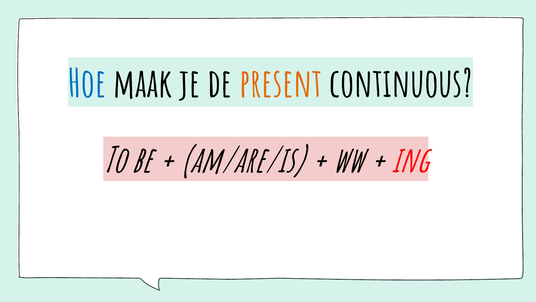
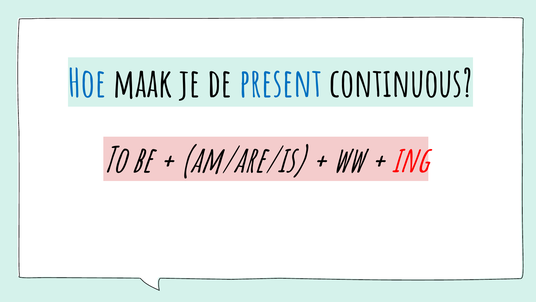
present colour: orange -> blue
